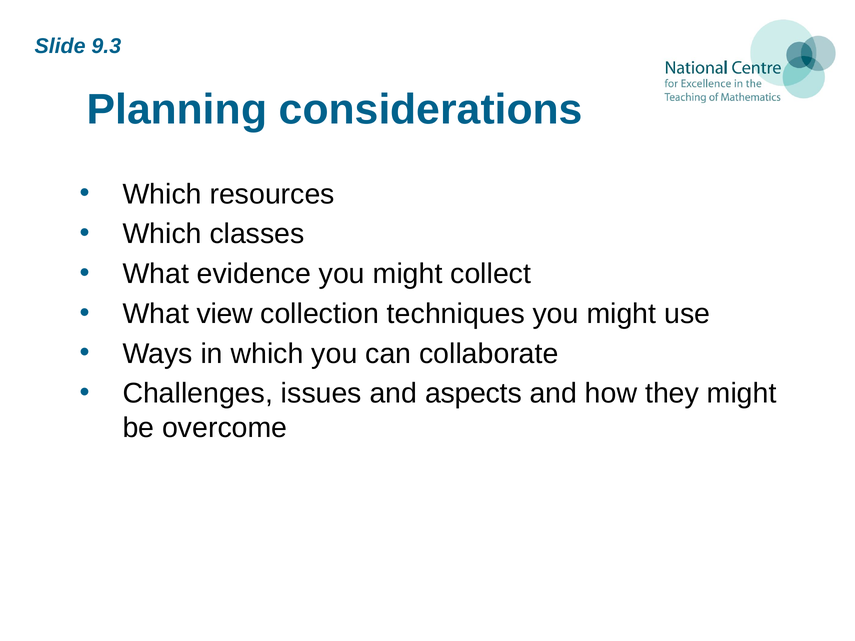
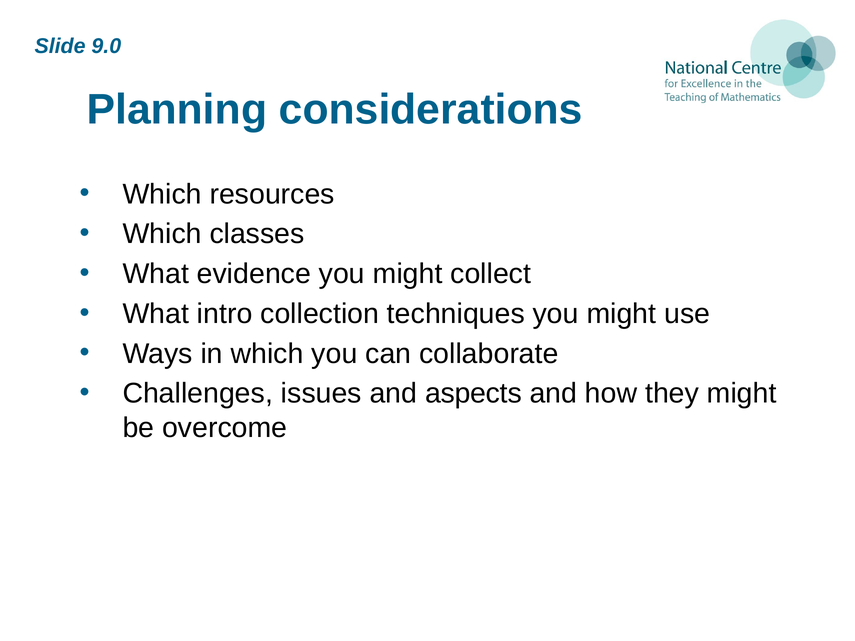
9.3: 9.3 -> 9.0
view: view -> intro
